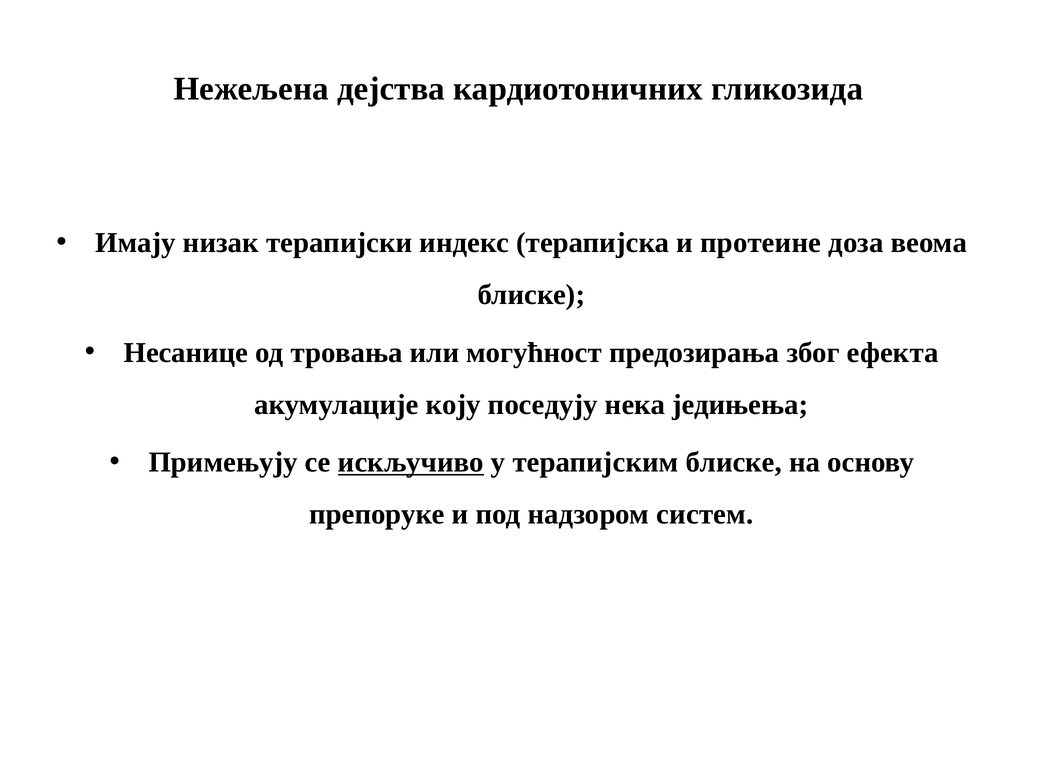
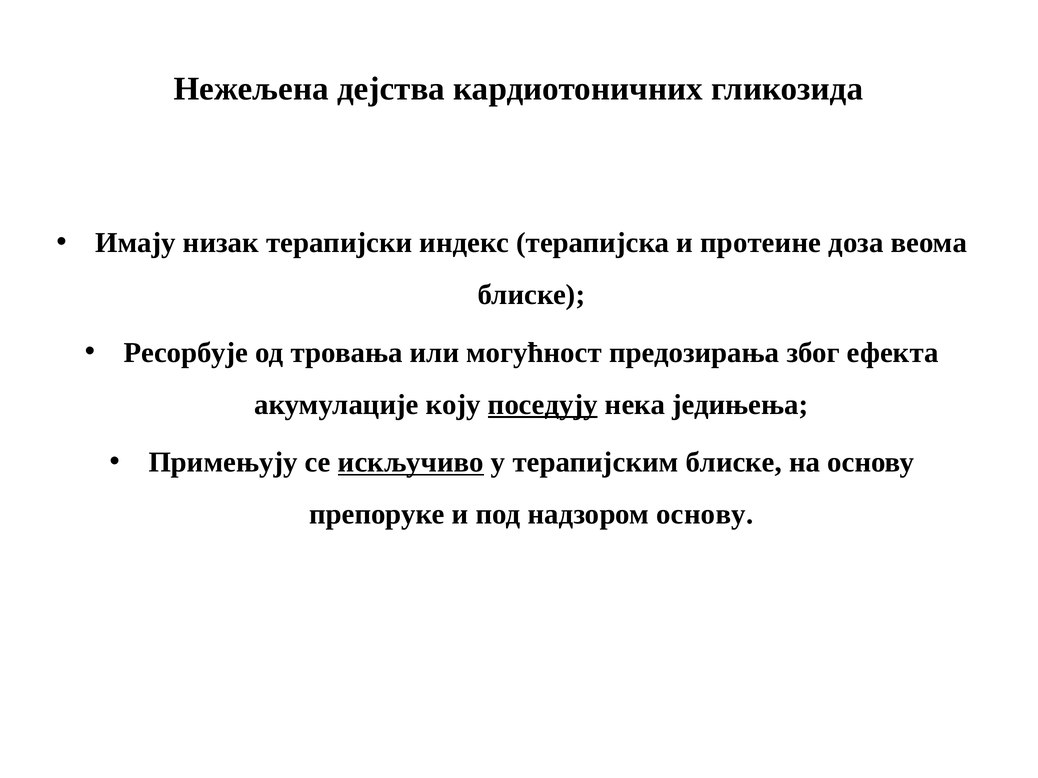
Несанице: Несанице -> Ресорбује
поседују underline: none -> present
надзором систем: систем -> основу
